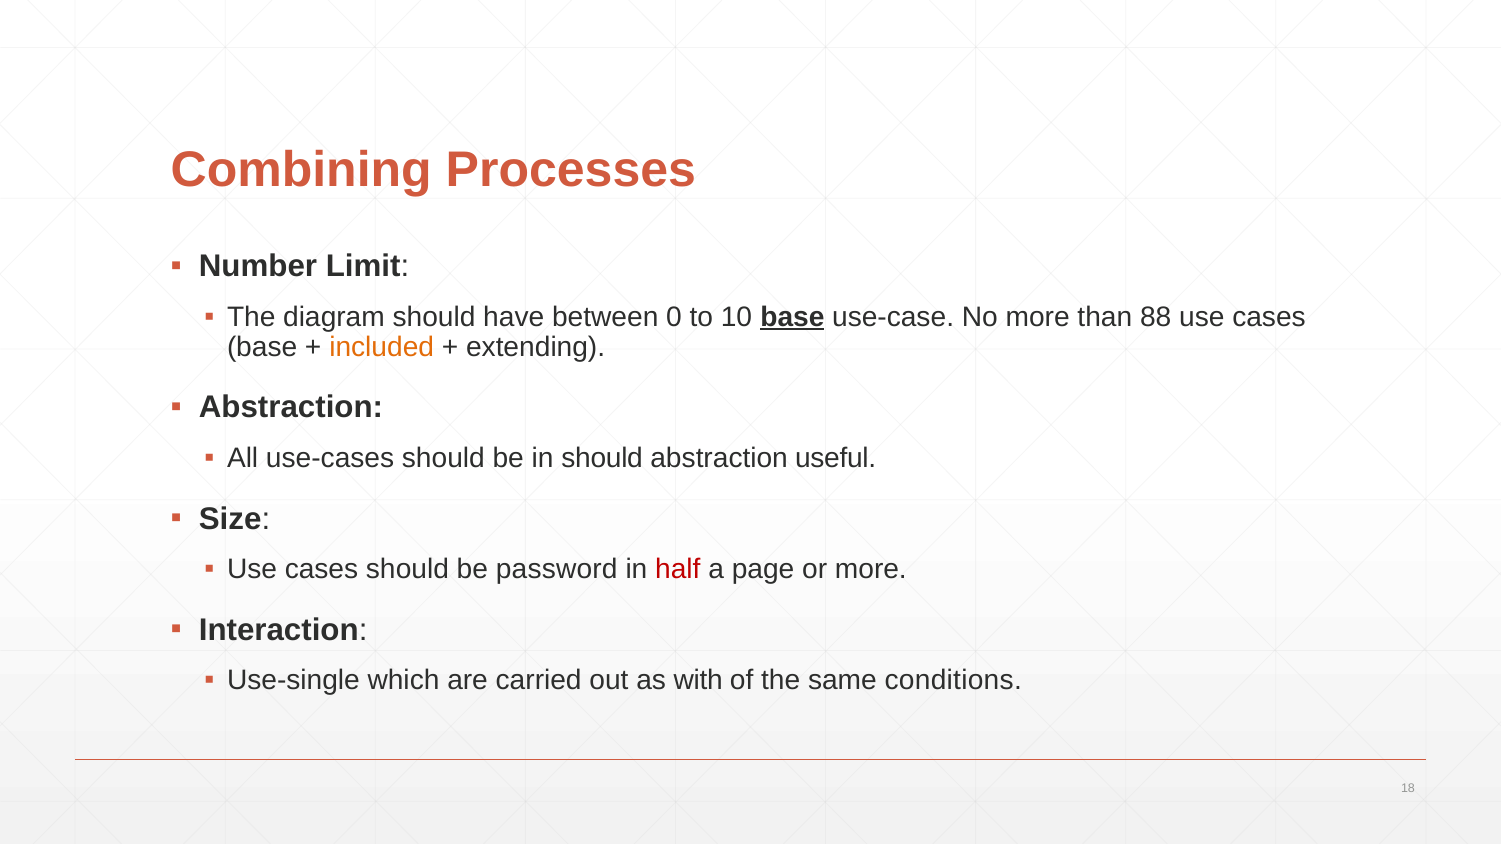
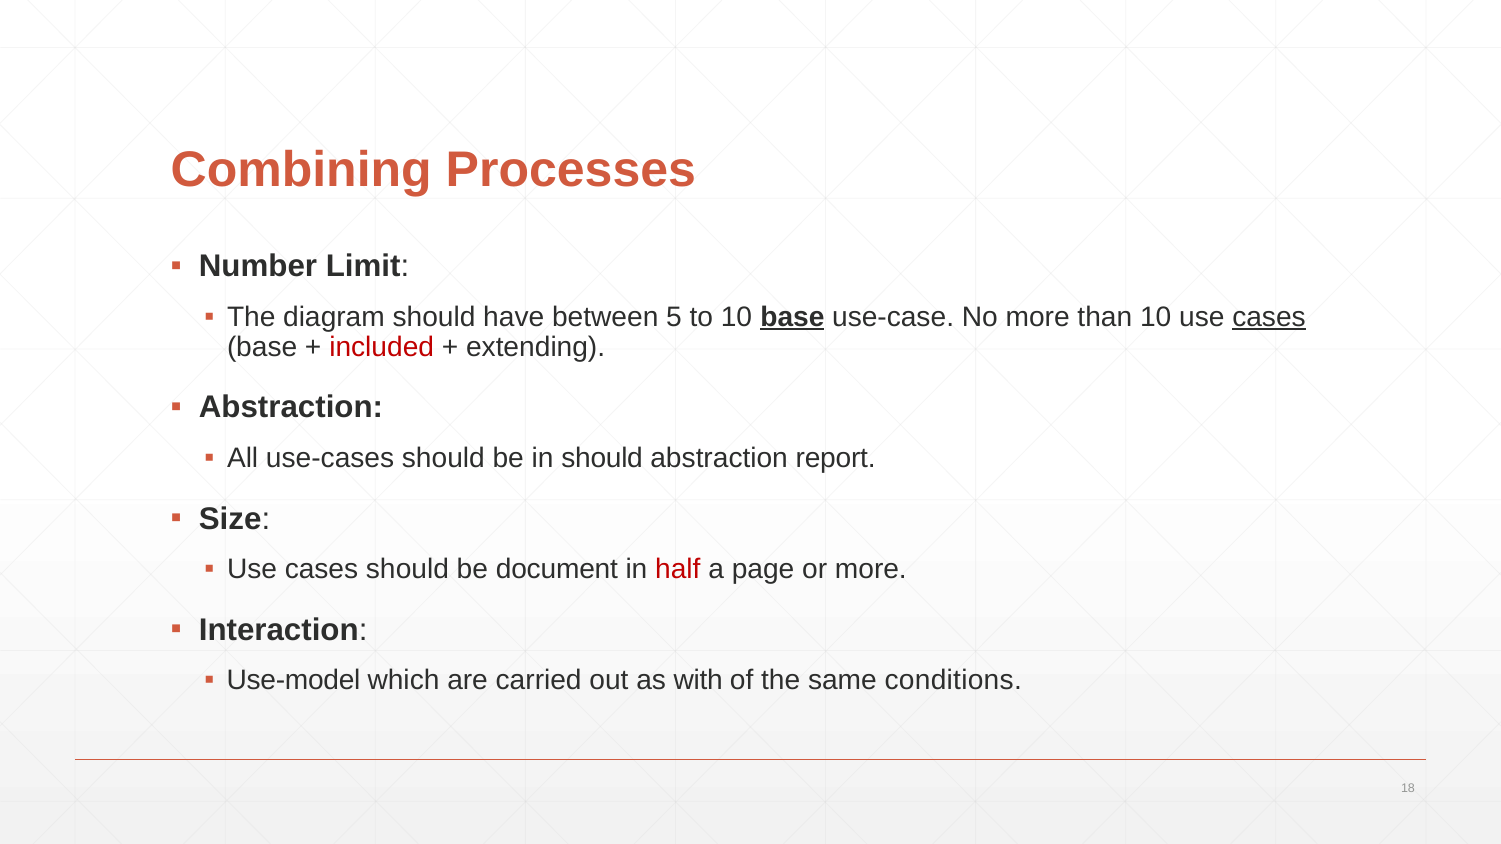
0: 0 -> 5
than 88: 88 -> 10
cases at (1269, 317) underline: none -> present
included colour: orange -> red
useful: useful -> report
password: password -> document
Use-single: Use-single -> Use-model
